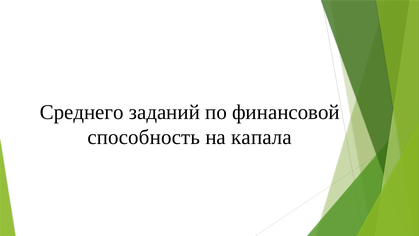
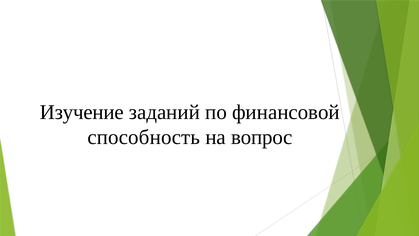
Среднего: Среднего -> Изучение
капала: капала -> вопрос
